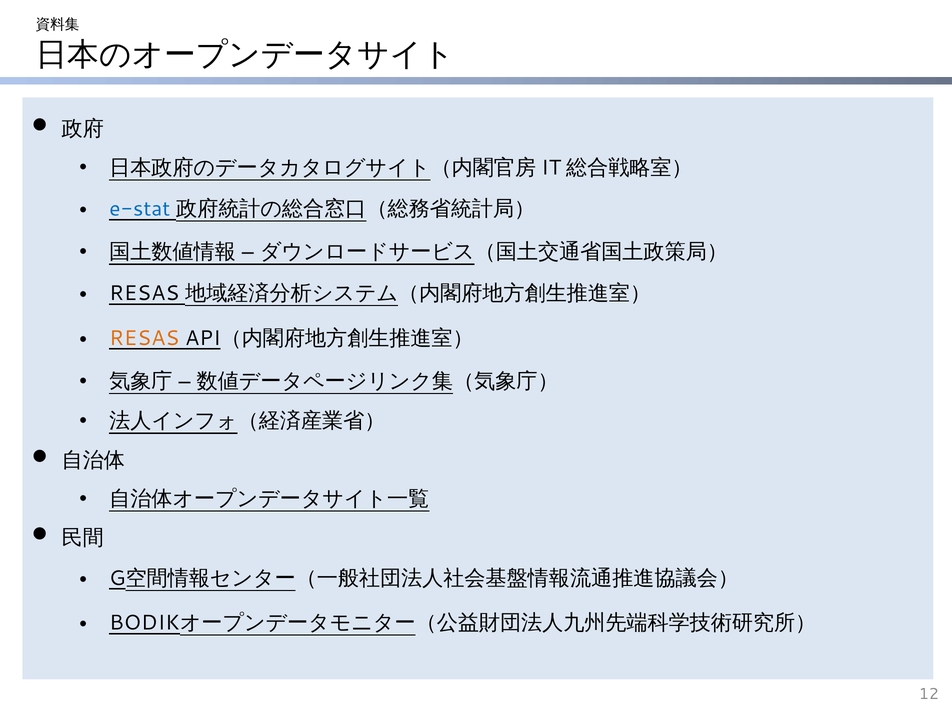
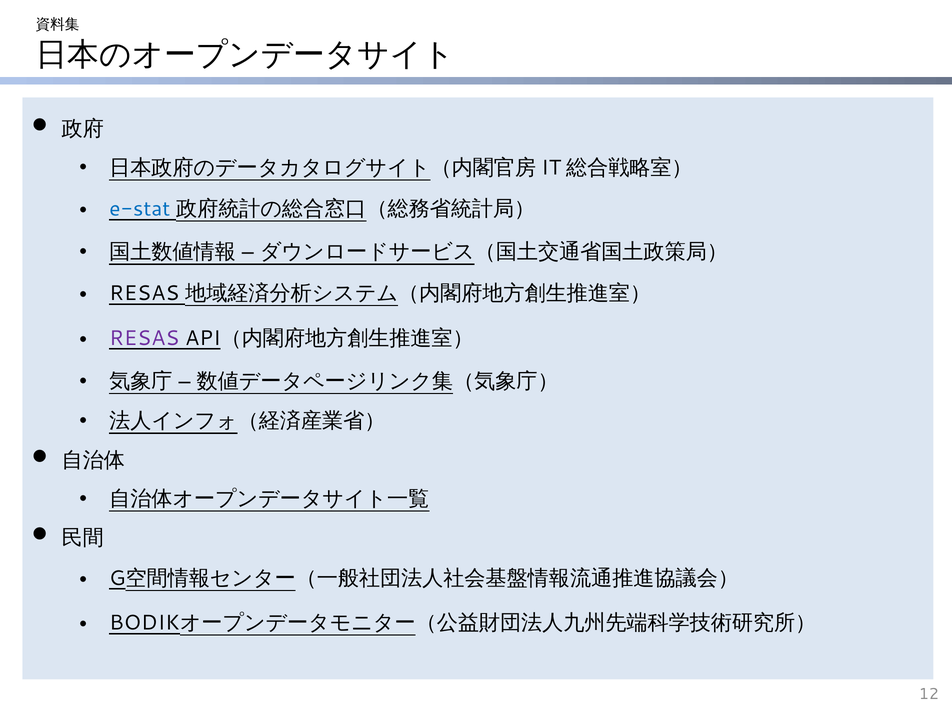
RESAS at (144, 338) colour: orange -> purple
